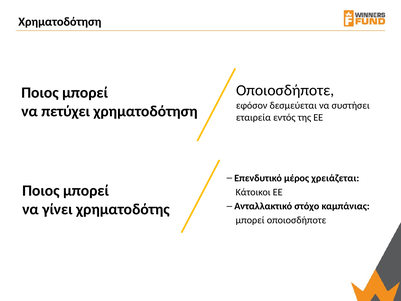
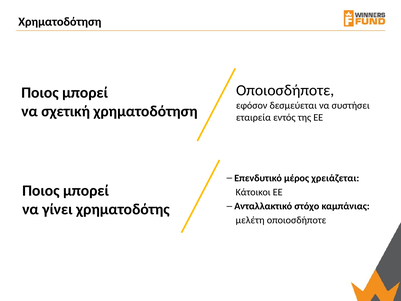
πετύχει: πετύχει -> σχετική
μπορεί at (250, 220): μπορεί -> μελέτη
